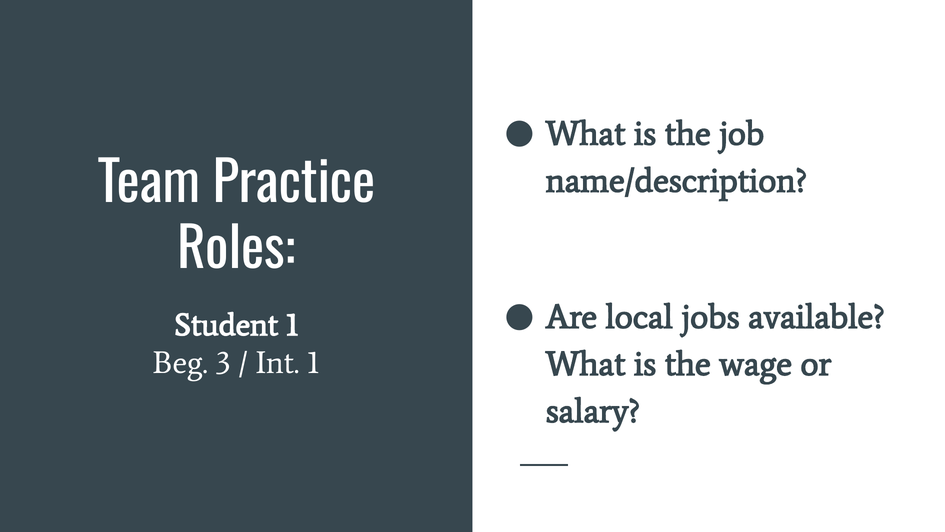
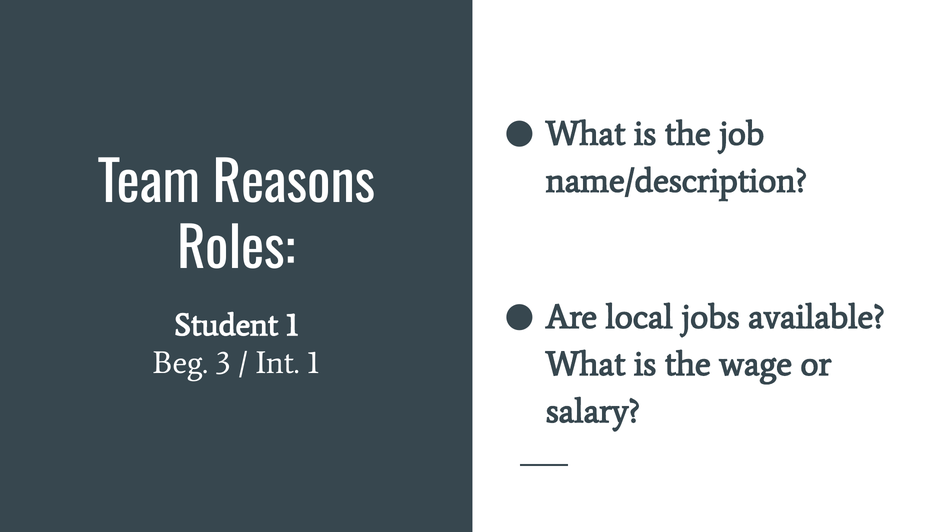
Practice: Practice -> Reasons
